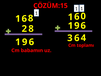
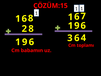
0: 0 -> 7
